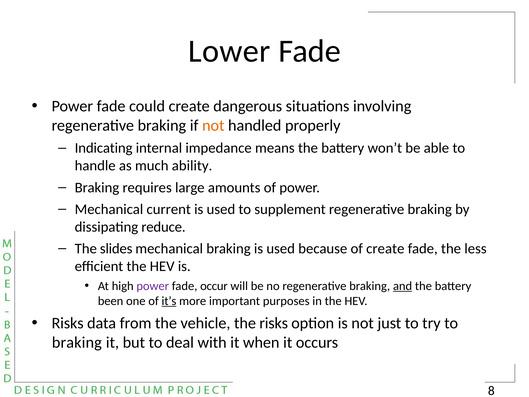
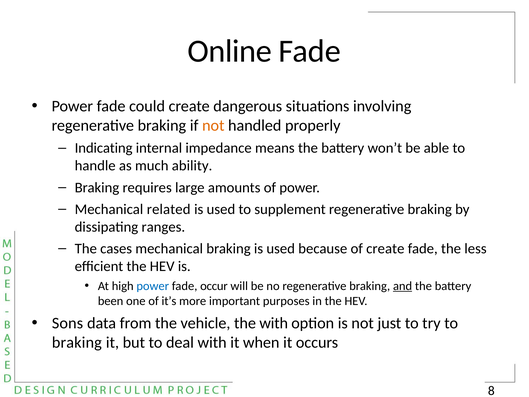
Lower: Lower -> Online
current: current -> related
reduce: reduce -> ranges
slides: slides -> cases
power at (153, 286) colour: purple -> blue
it’s underline: present -> none
Risks at (68, 323): Risks -> Sons
the risks: risks -> with
